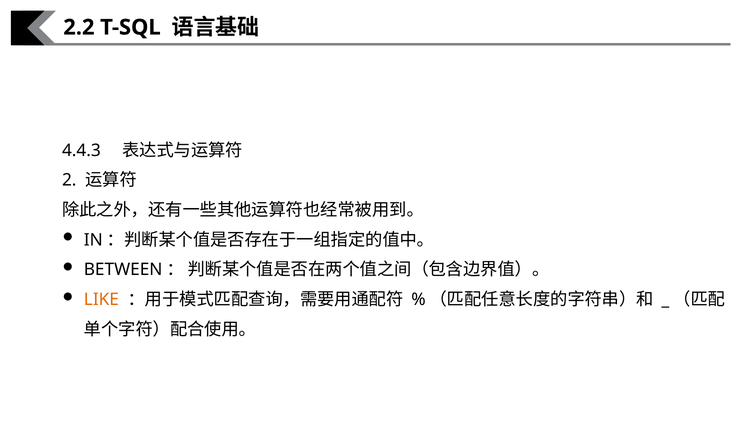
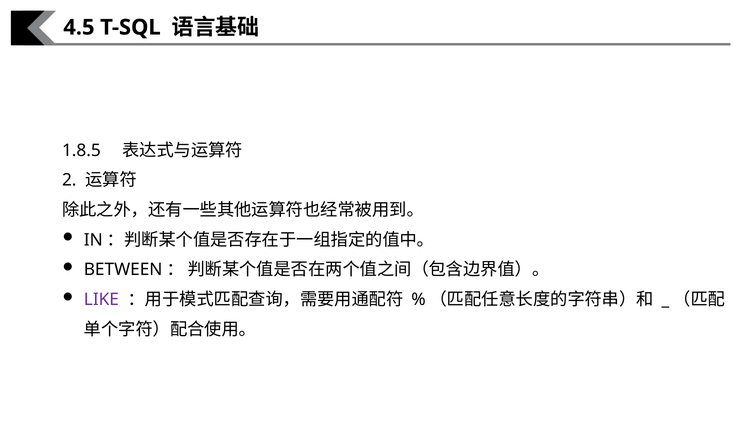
2.2: 2.2 -> 4.5
4.4.3: 4.4.3 -> 1.8.5
LIKE colour: orange -> purple
